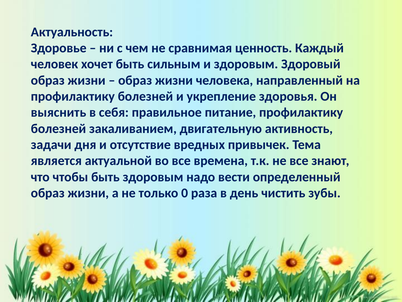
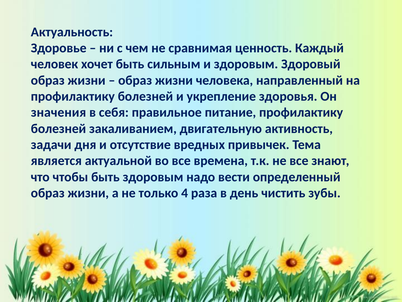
выяснить: выяснить -> значения
0: 0 -> 4
